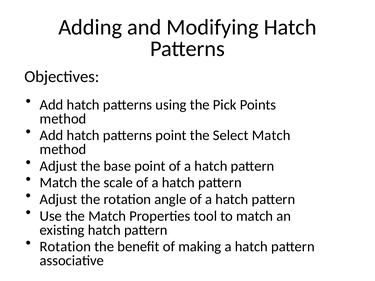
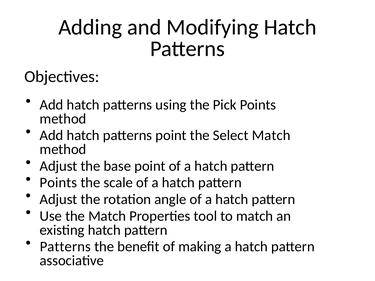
Match at (59, 183): Match -> Points
Rotation at (65, 247): Rotation -> Patterns
